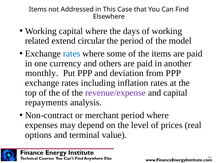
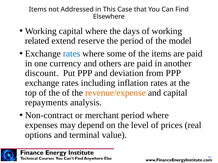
circular: circular -> reserve
monthly: monthly -> discount
revenue/expense colour: purple -> orange
